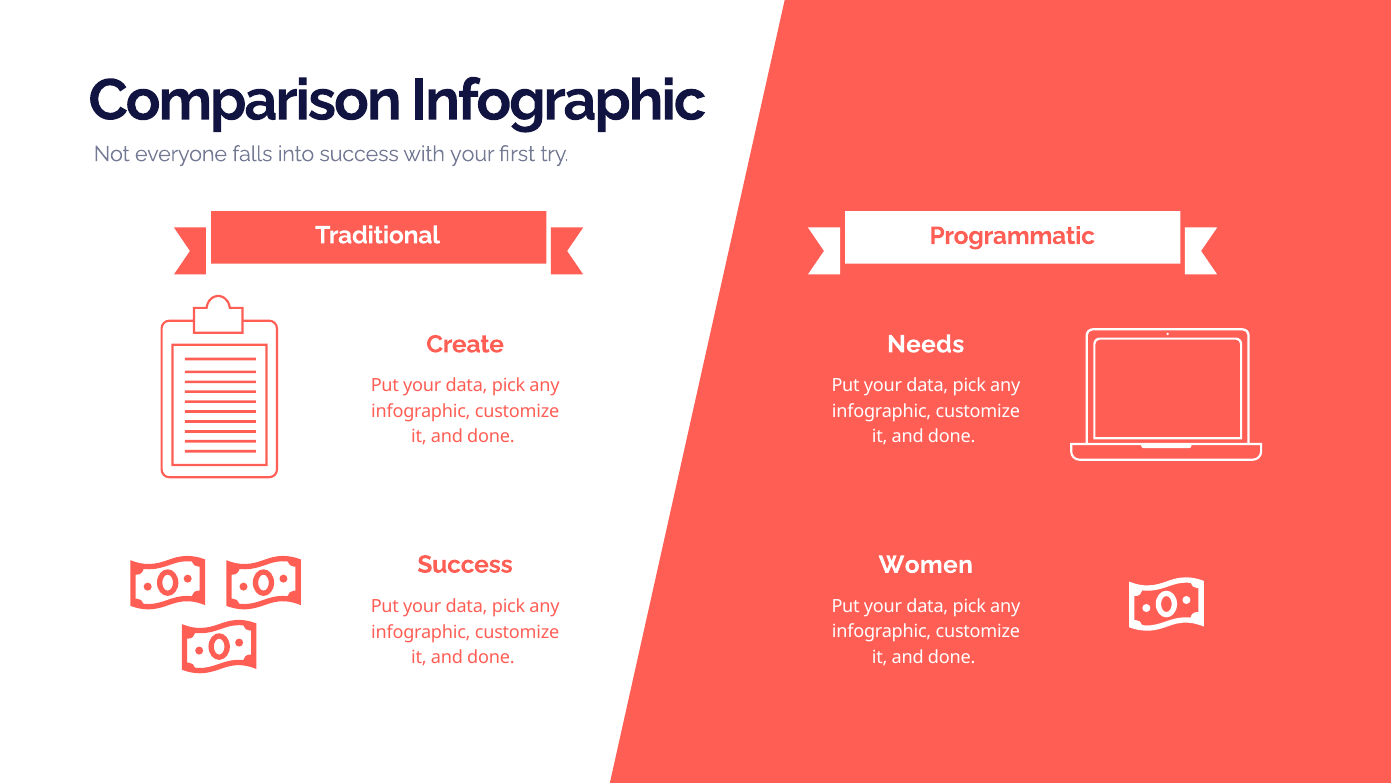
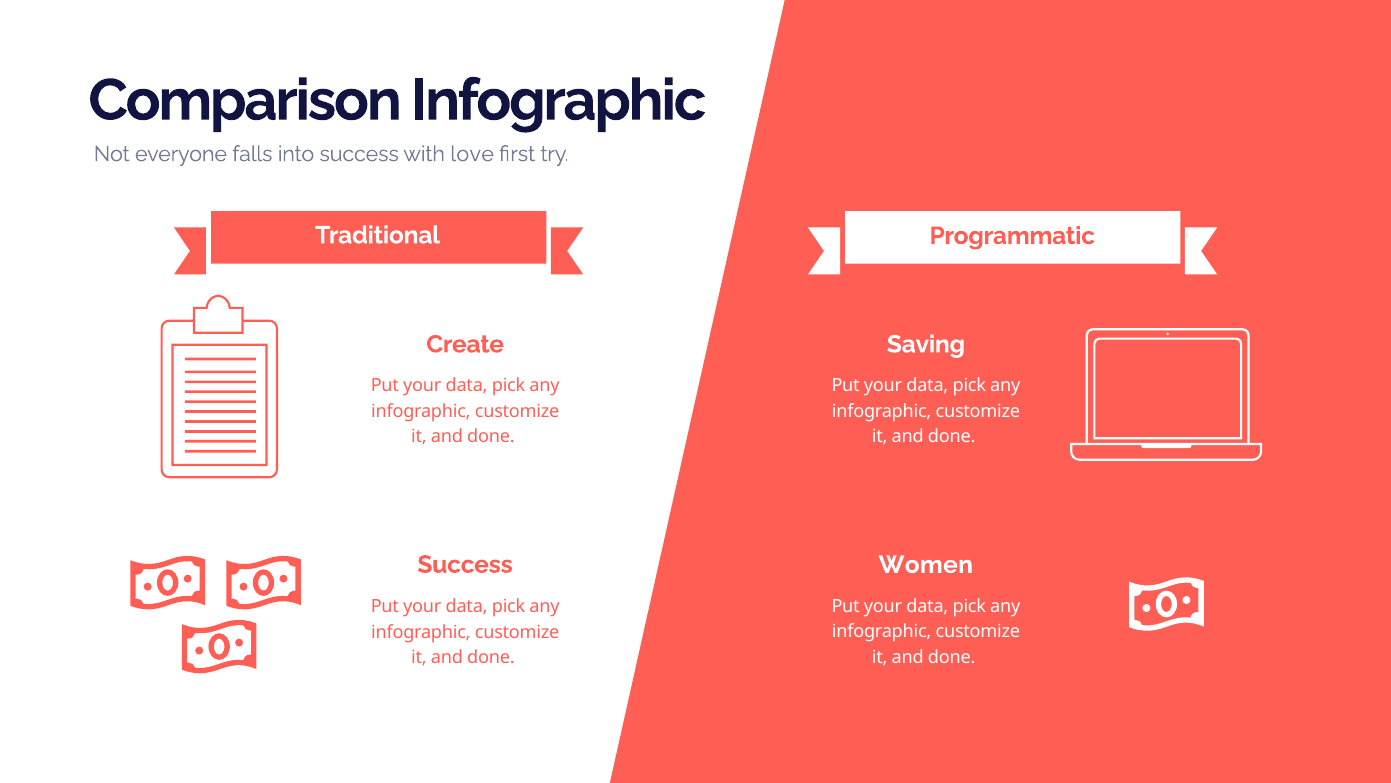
with your: your -> love
Needs: Needs -> Saving
